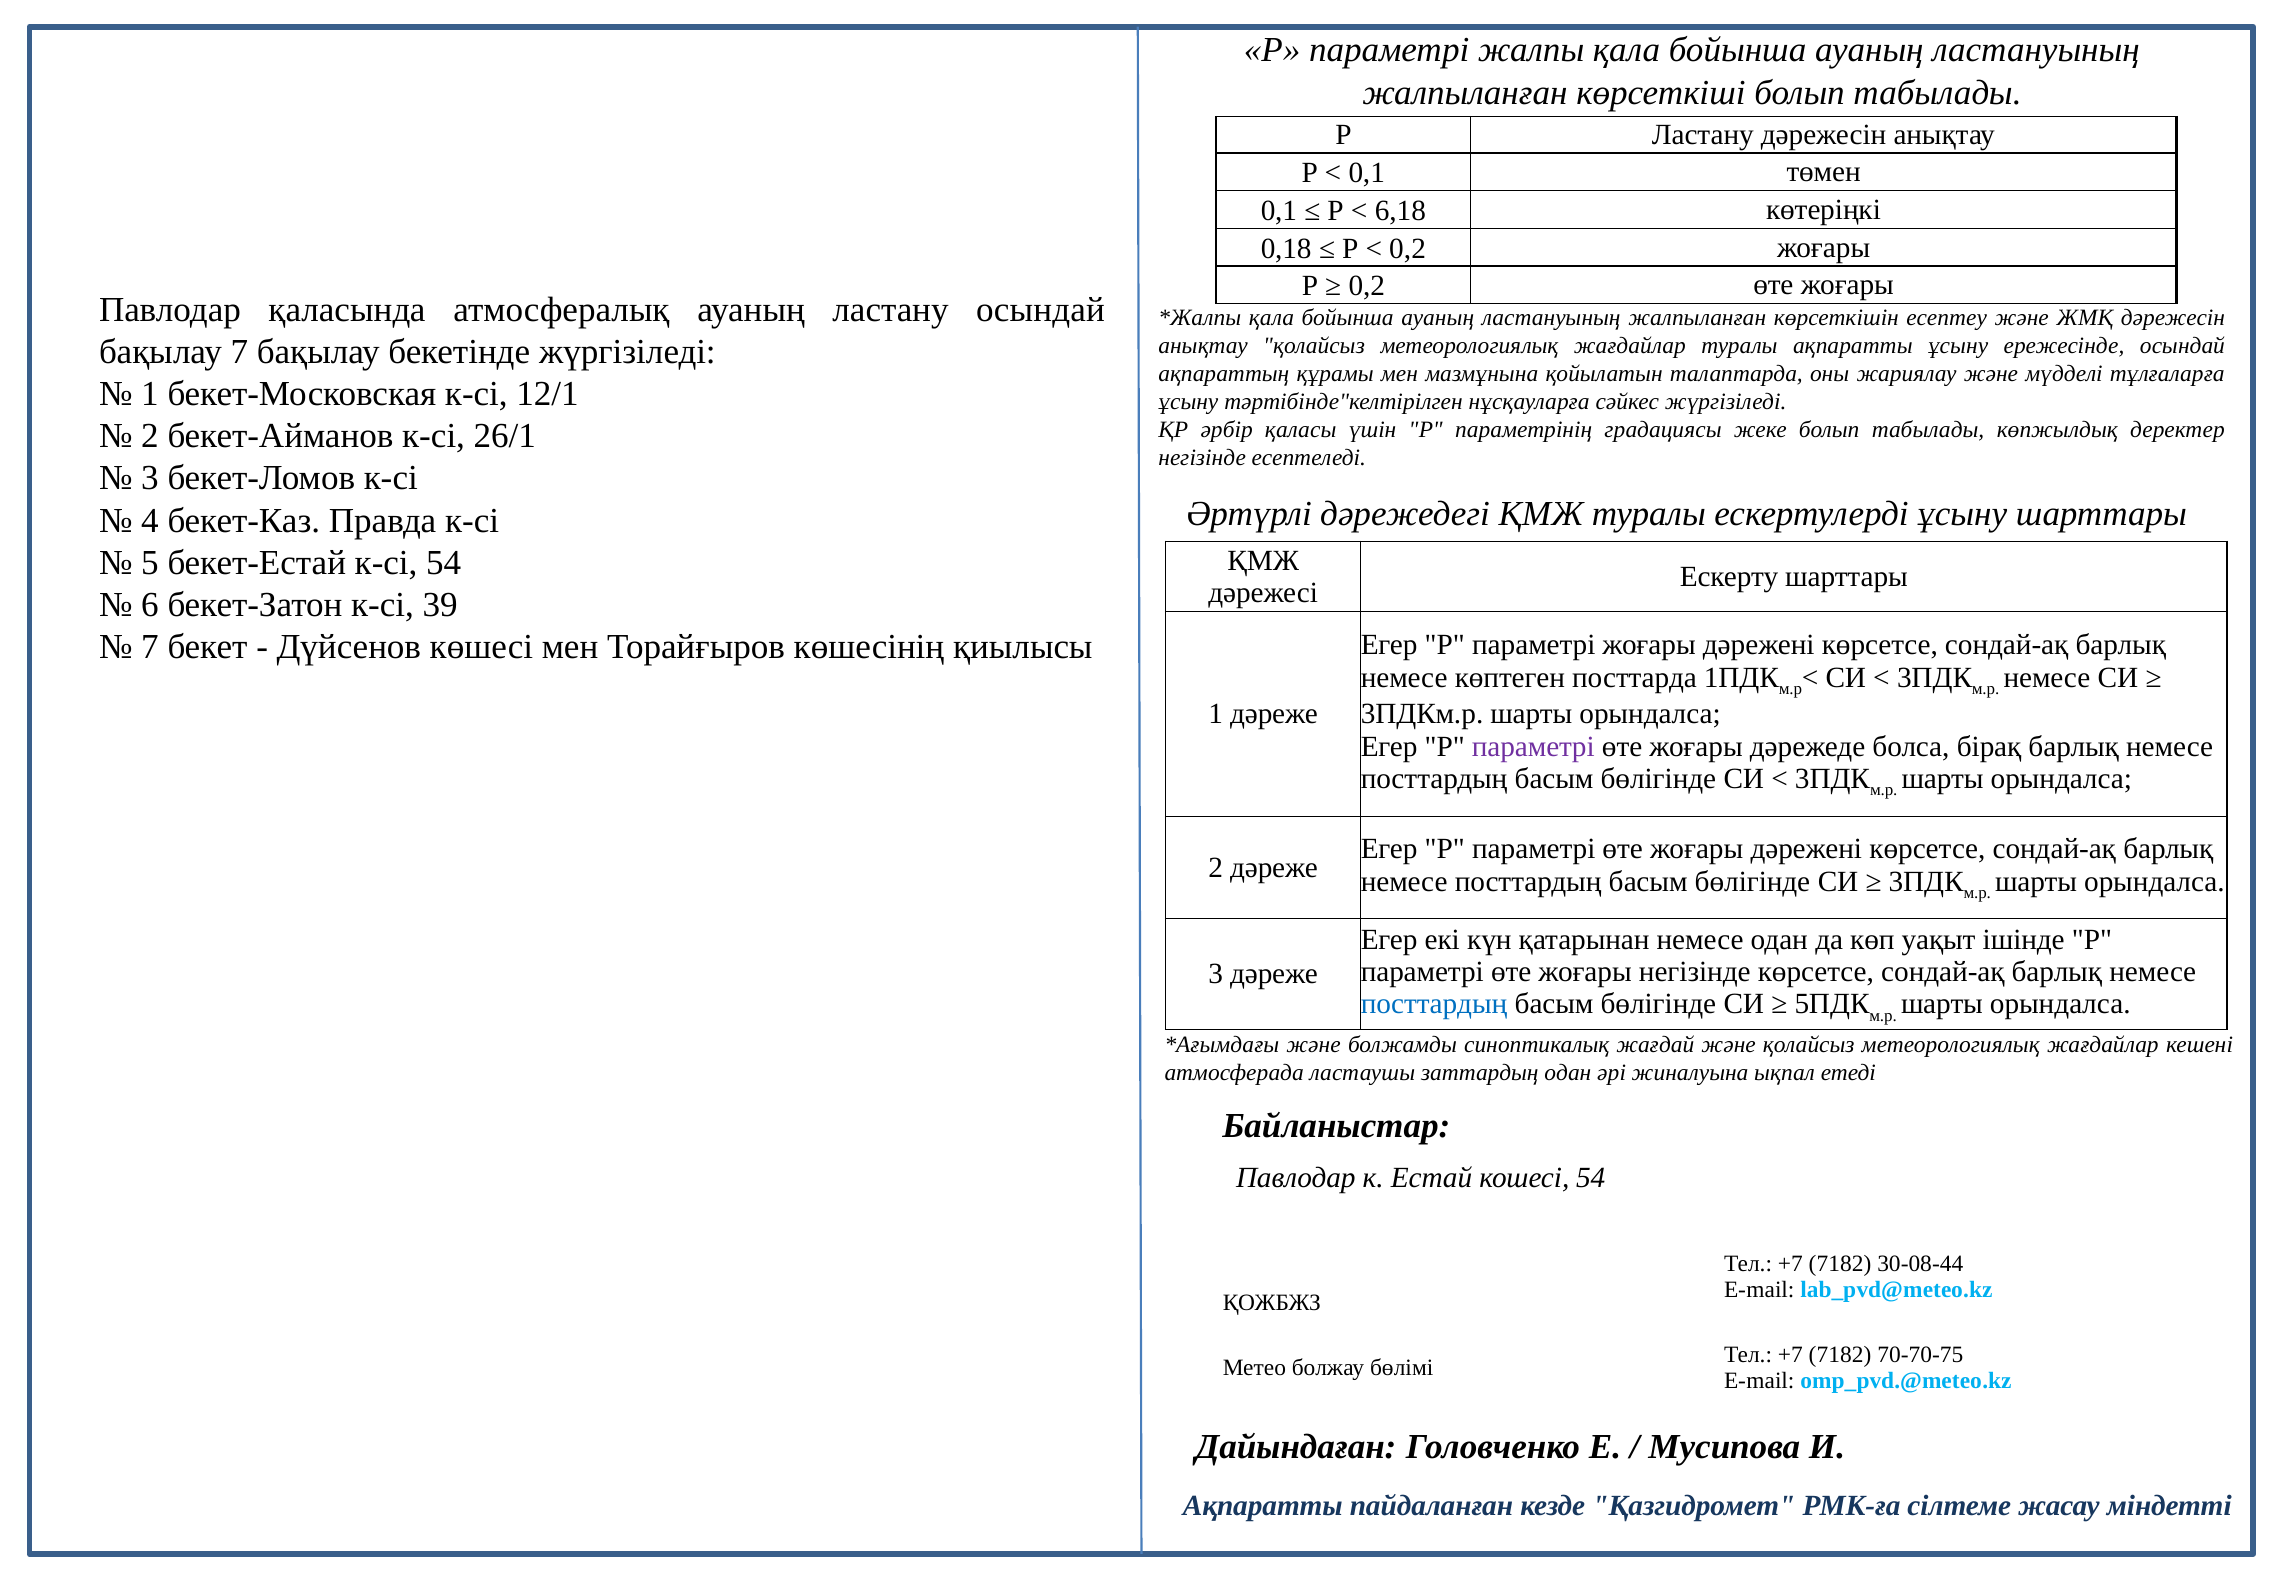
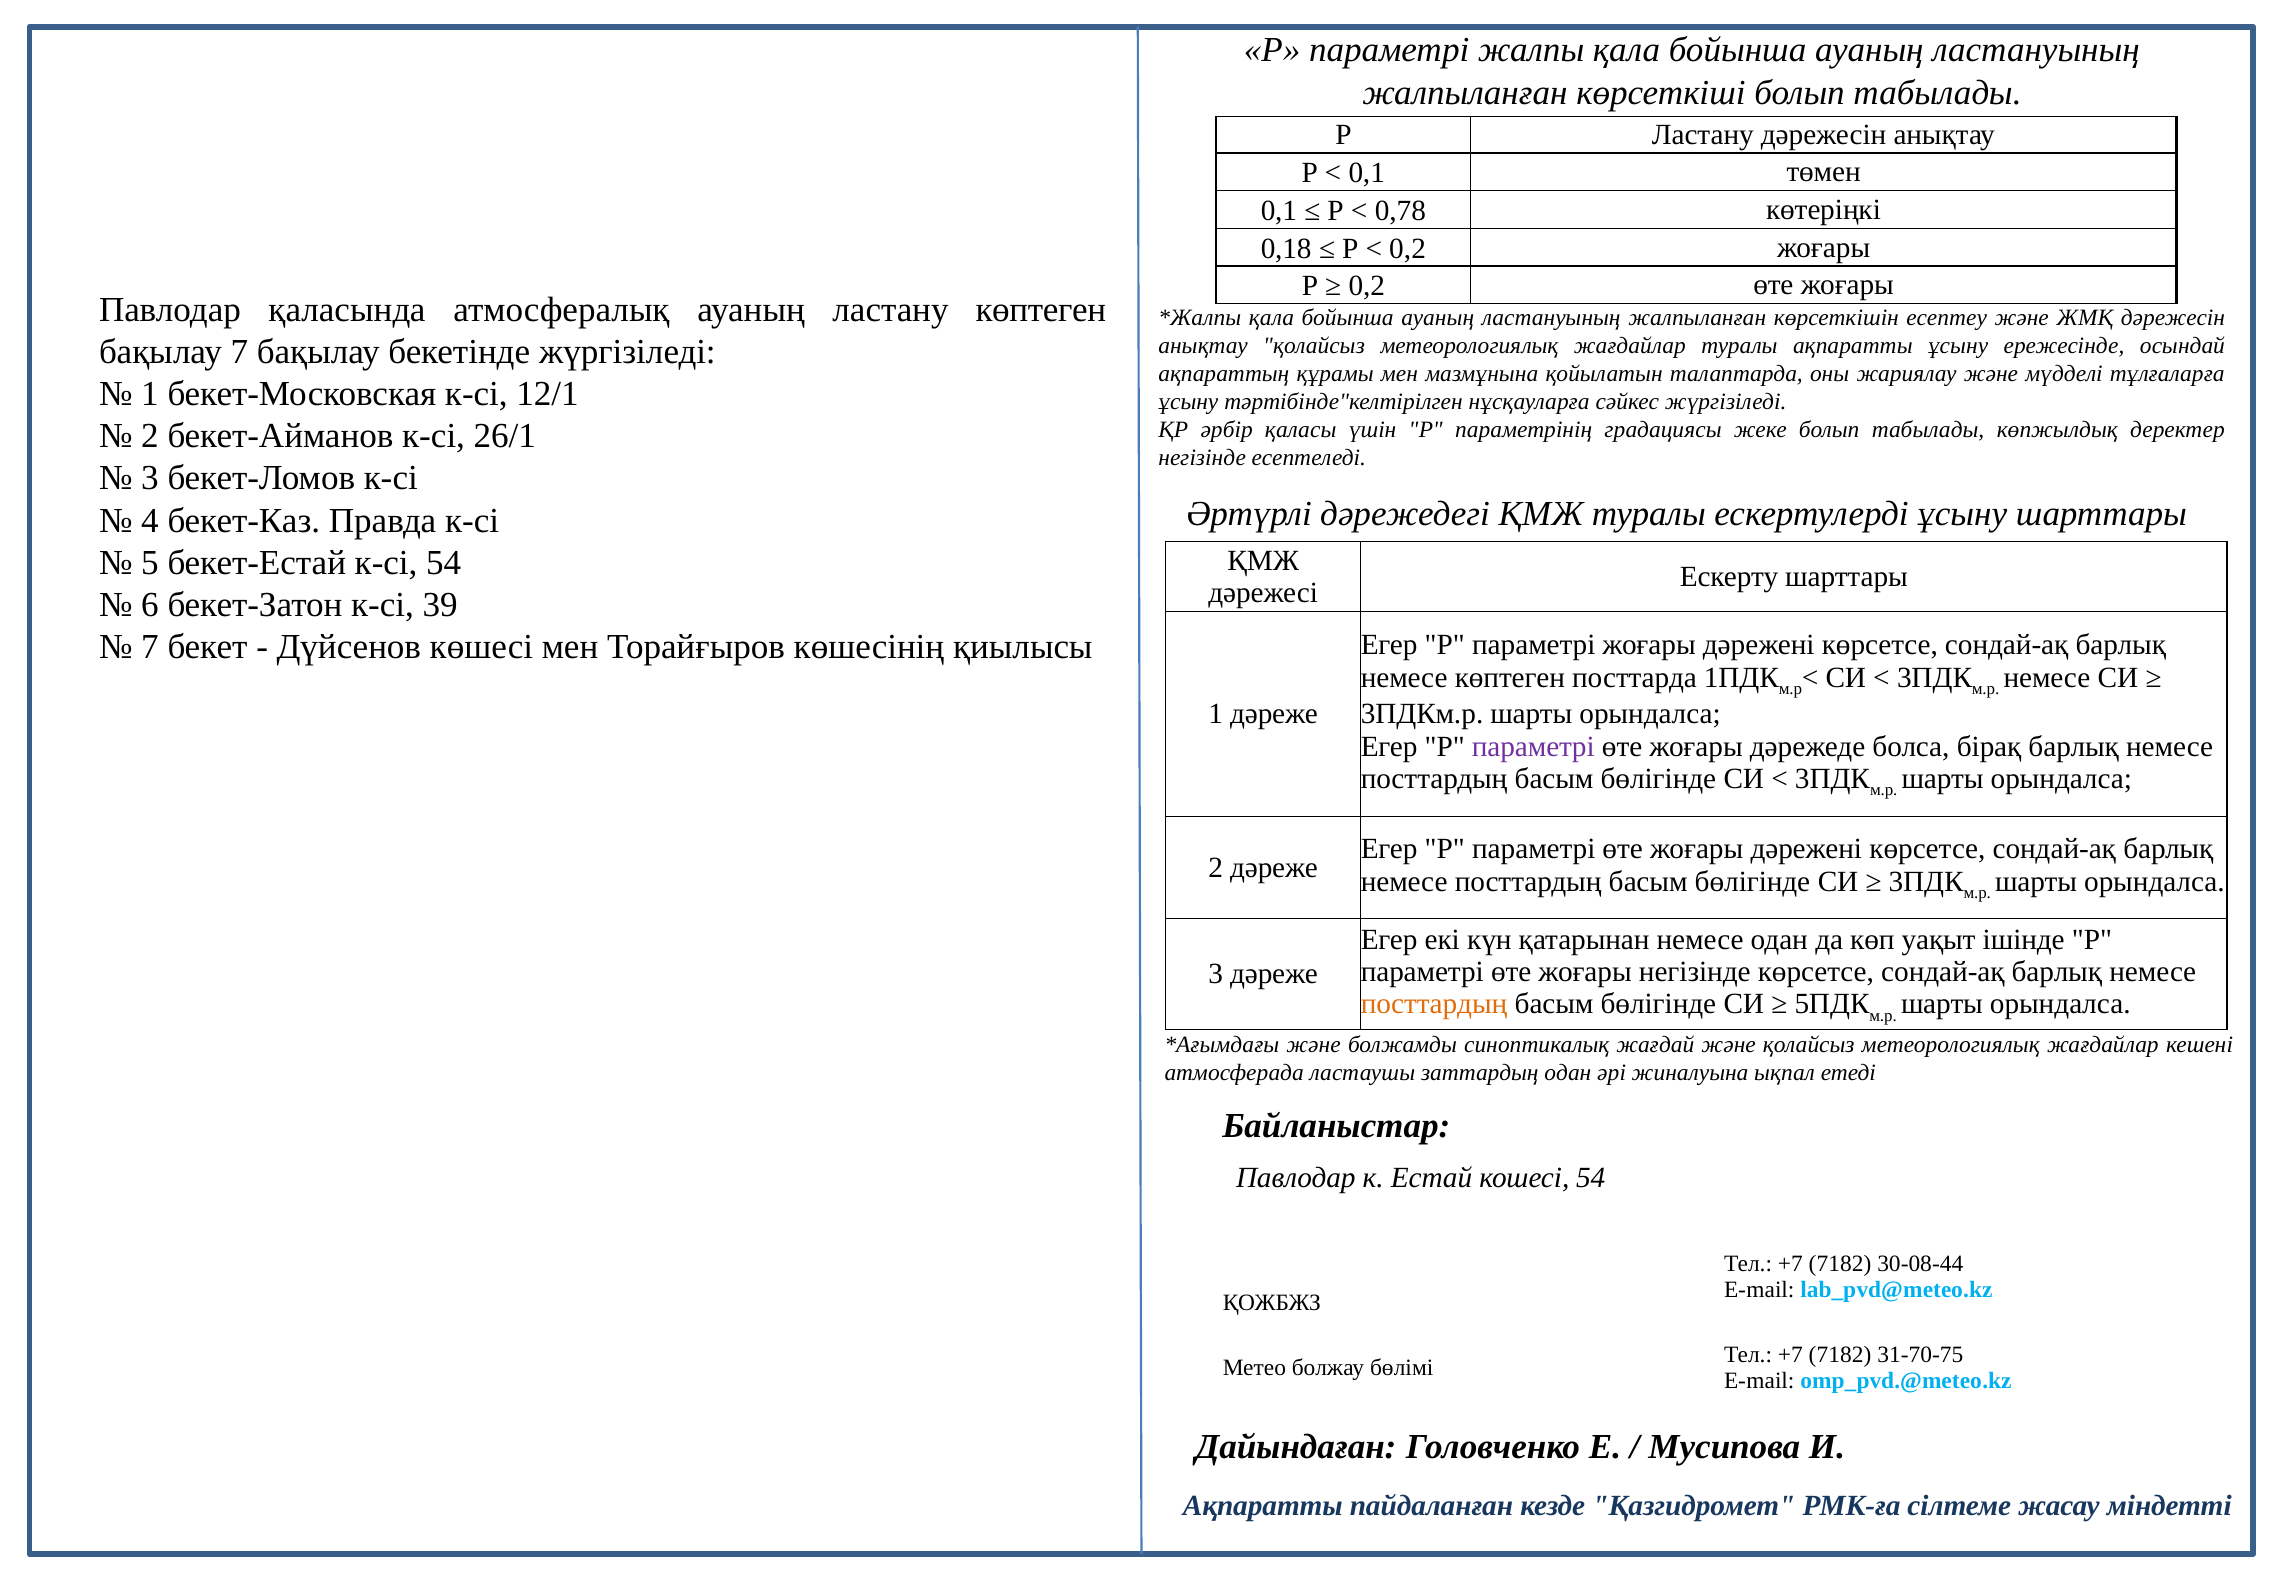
6,18: 6,18 -> 0,78
ластану осындай: осындай -> көптеген
посттардың at (1434, 1004) colour: blue -> orange
70-70-75: 70-70-75 -> 31-70-75
